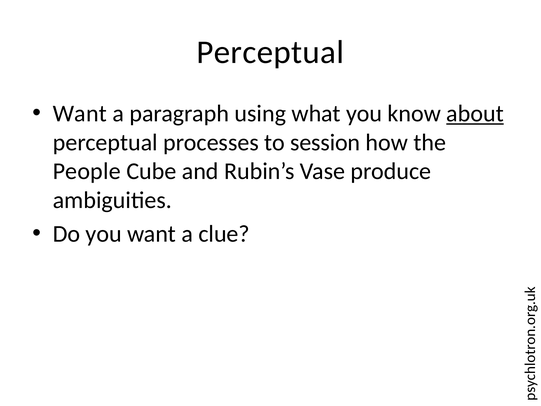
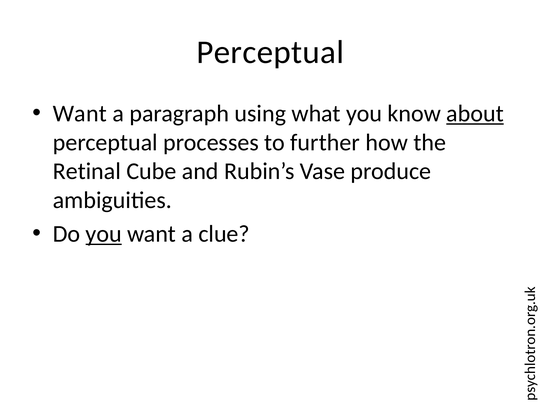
session: session -> further
People: People -> Retinal
you at (104, 234) underline: none -> present
